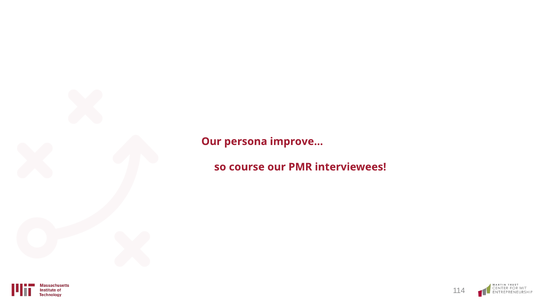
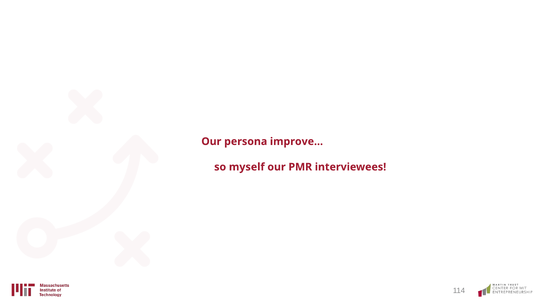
course: course -> myself
